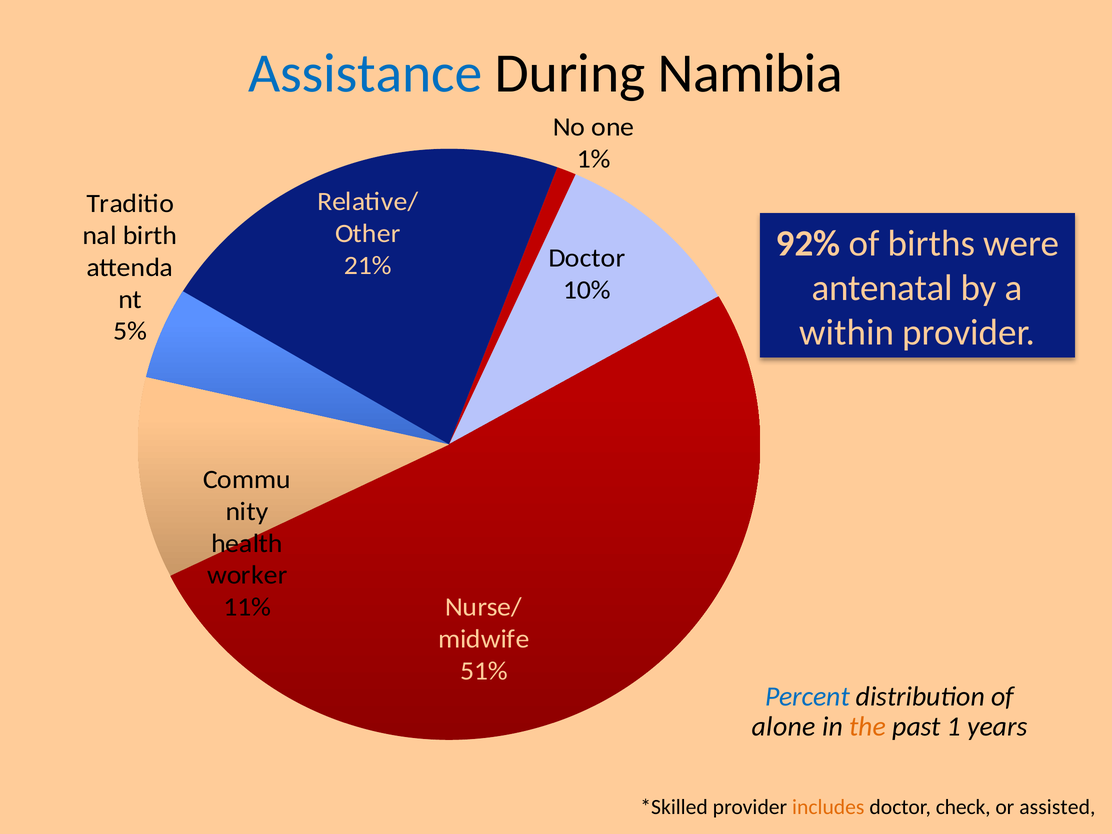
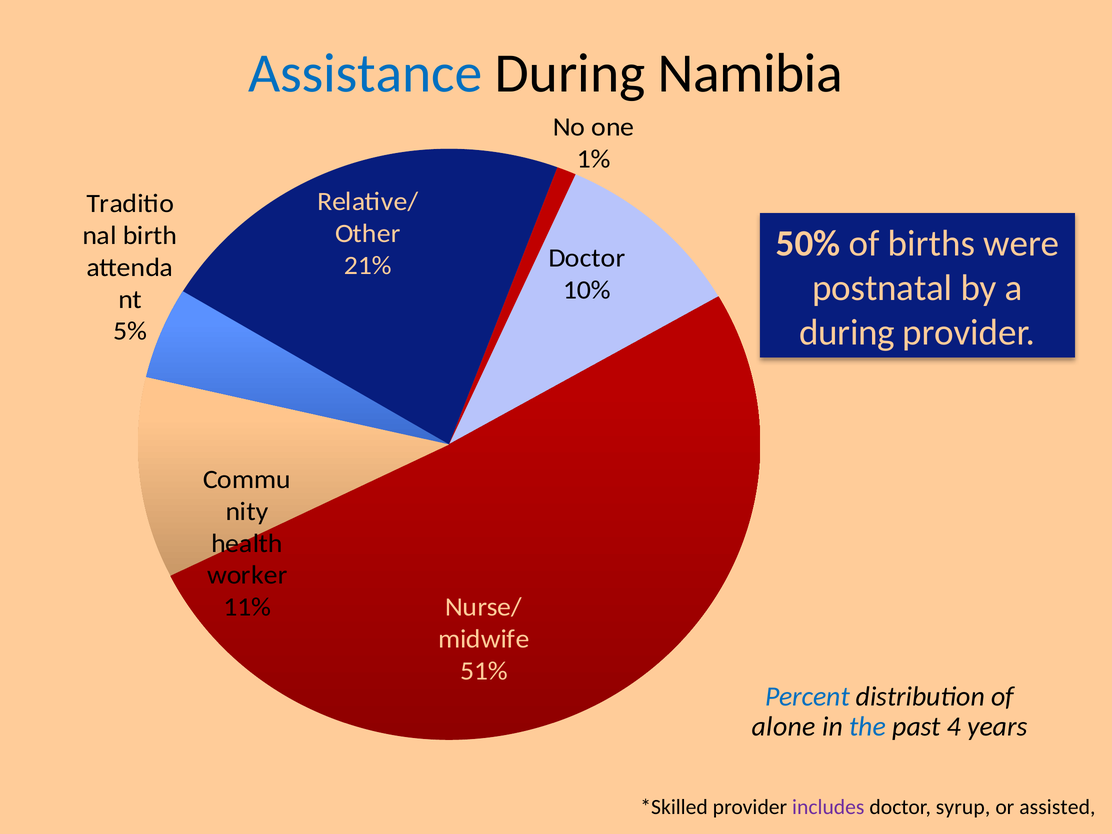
92%: 92% -> 50%
antenatal: antenatal -> postnatal
within at (847, 332): within -> during
the colour: orange -> blue
1: 1 -> 4
includes colour: orange -> purple
check: check -> syrup
